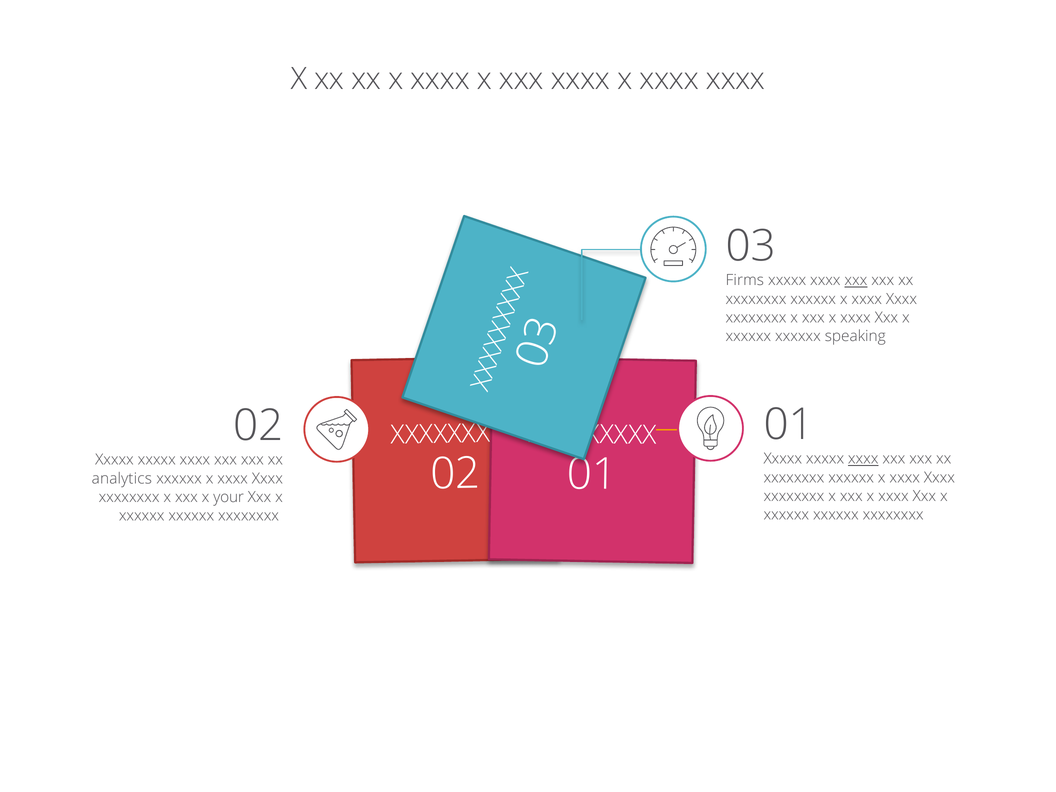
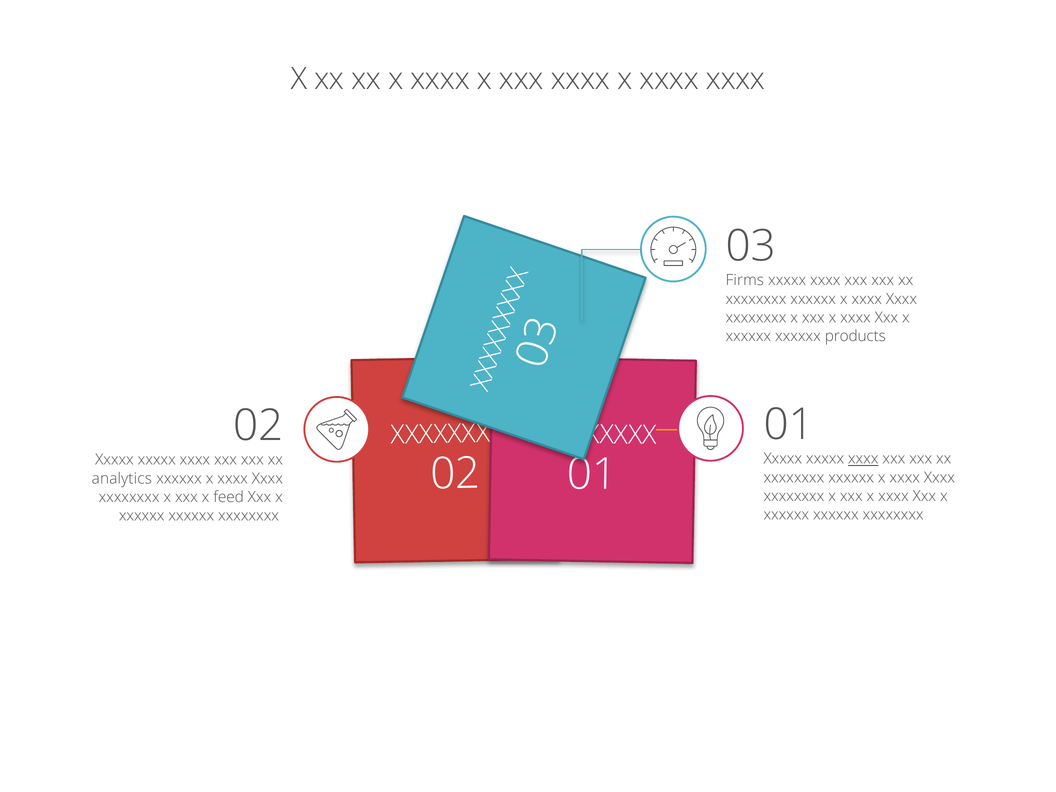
xxx at (856, 280) underline: present -> none
speaking: speaking -> products
your: your -> feed
